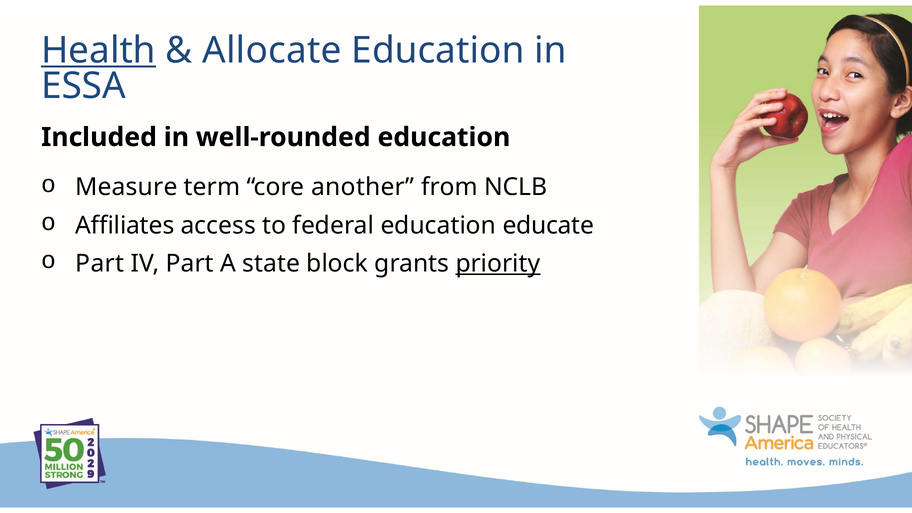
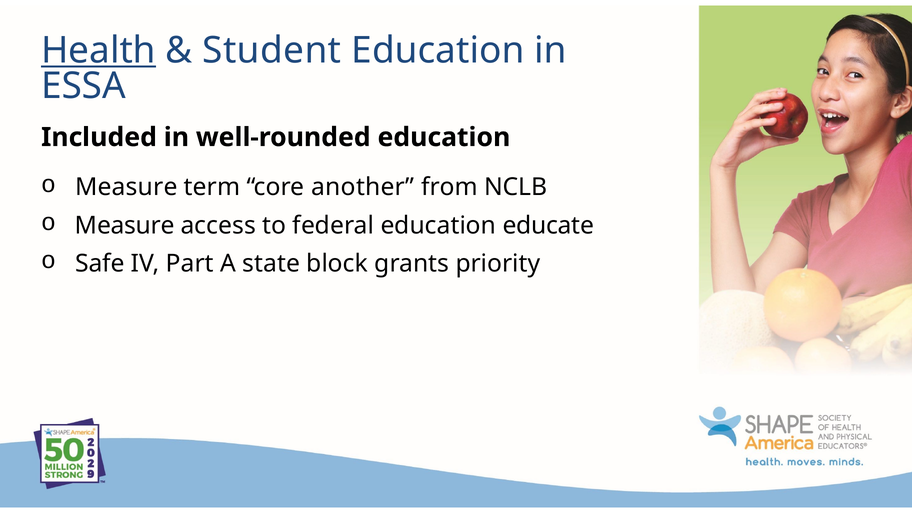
Allocate: Allocate -> Student
Affiliates at (125, 225): Affiliates -> Measure
Part at (100, 264): Part -> Safe
priority underline: present -> none
